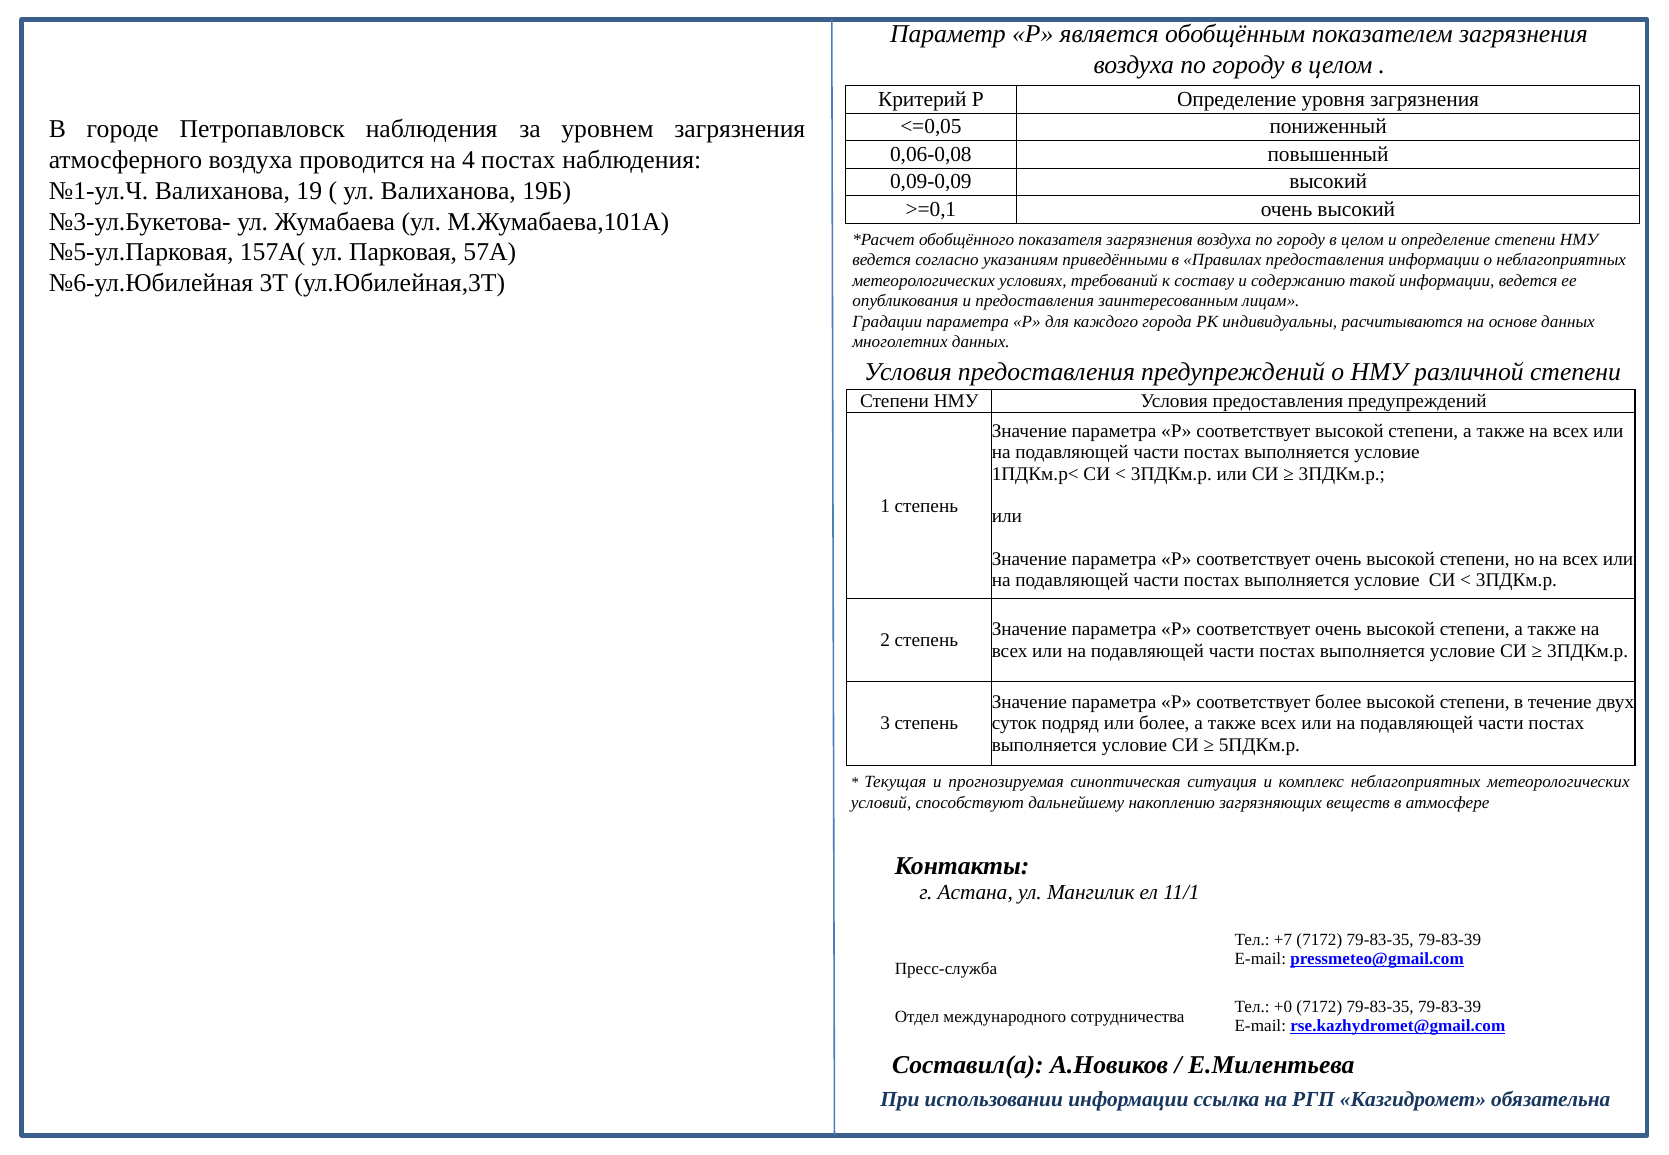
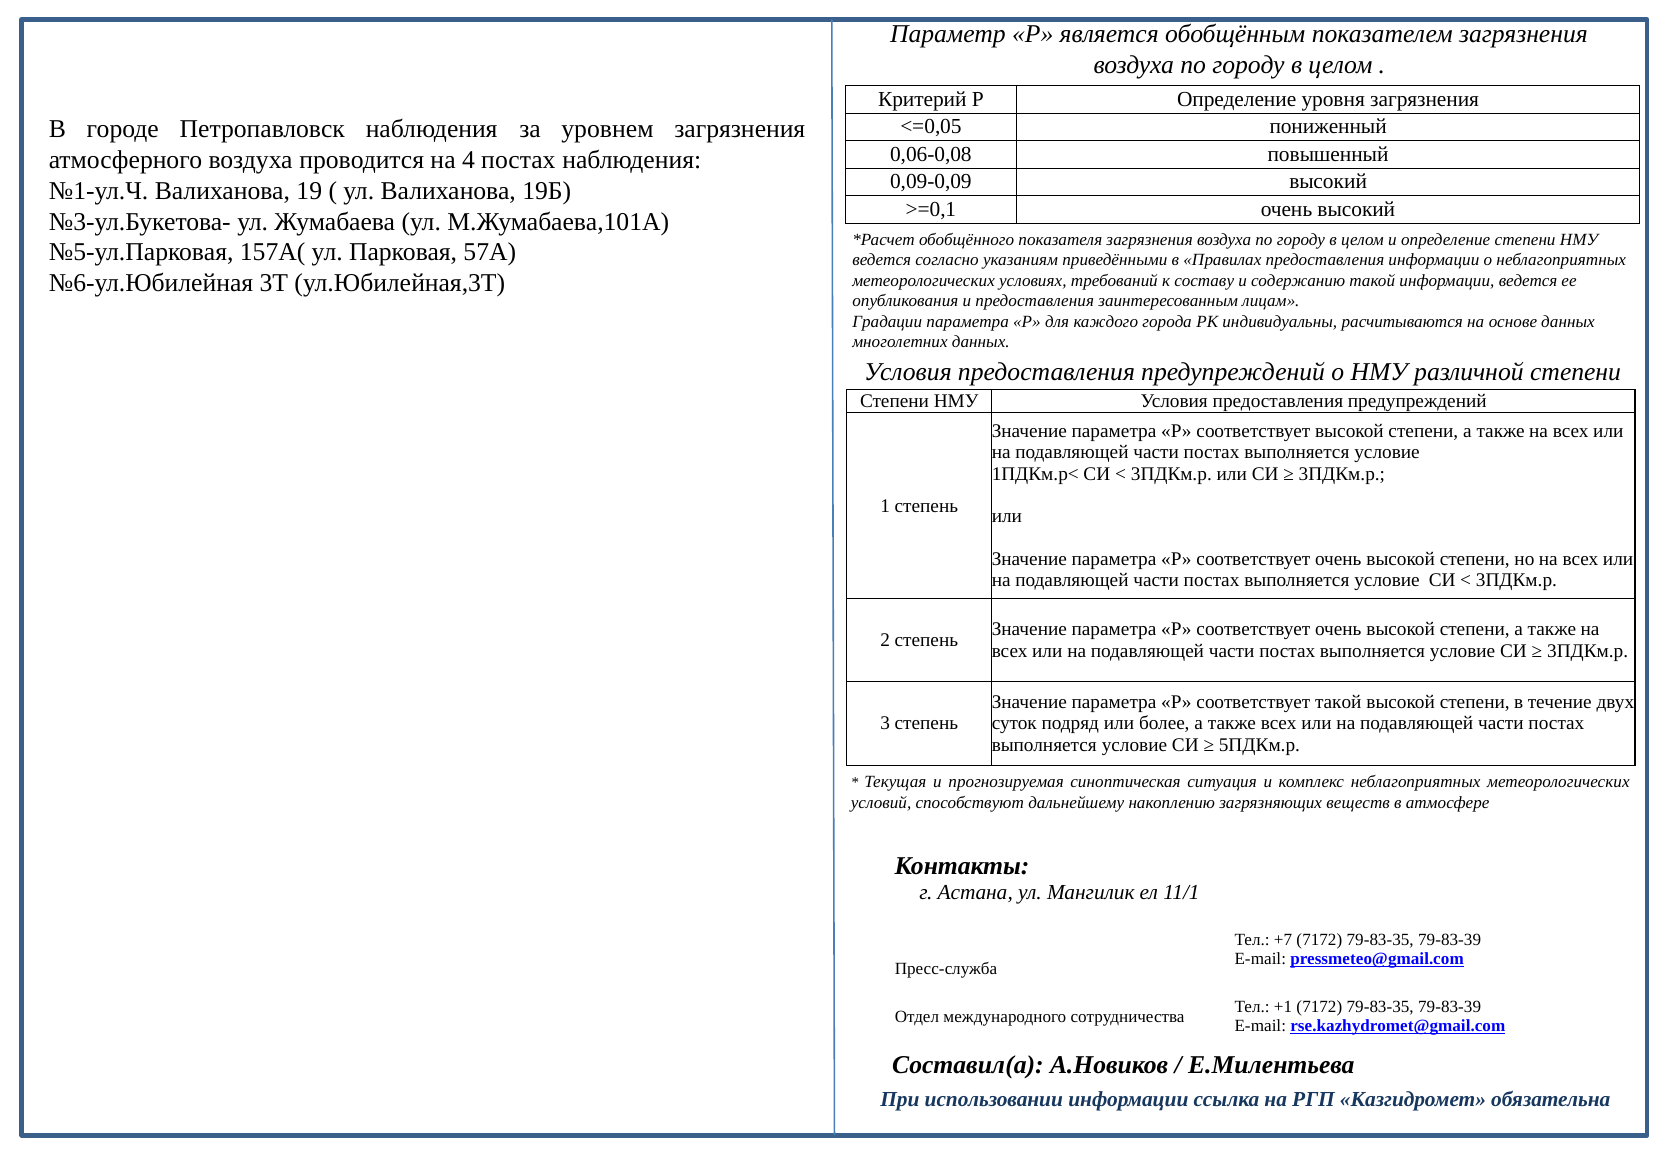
соответствует более: более -> такой
+0: +0 -> +1
